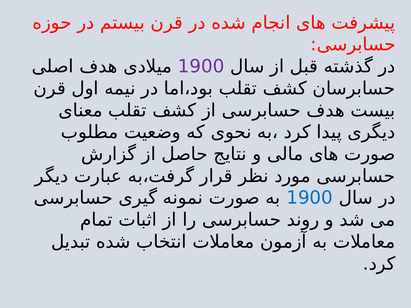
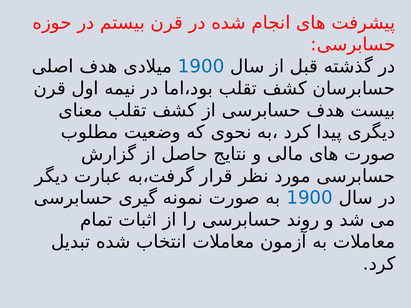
1900 at (201, 67) colour: purple -> blue
